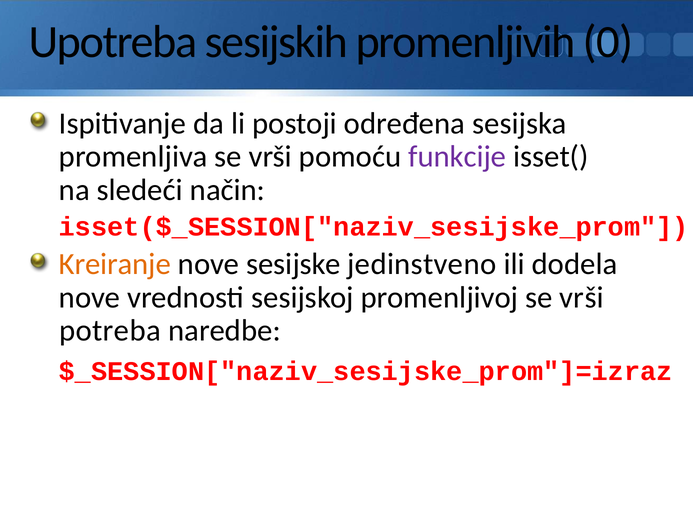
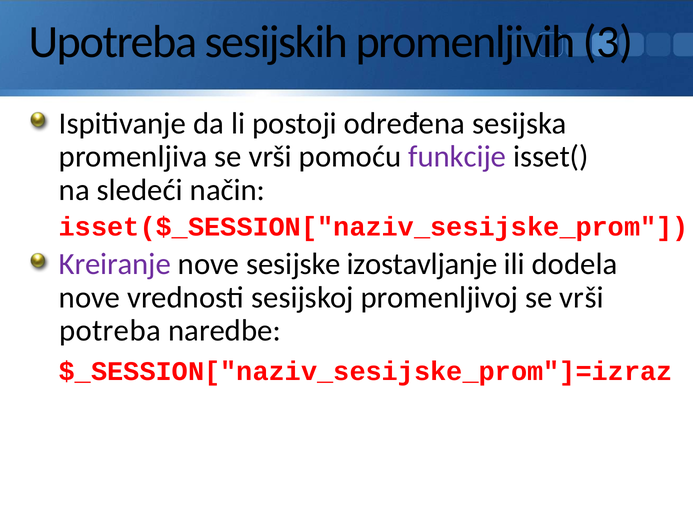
0: 0 -> 3
Kreiranje colour: orange -> purple
jedinstveno: jedinstveno -> izostavljanje
